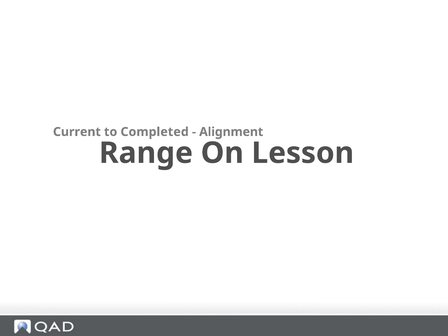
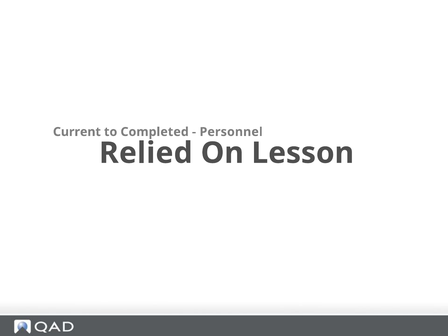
Alignment: Alignment -> Personnel
Range: Range -> Relied
